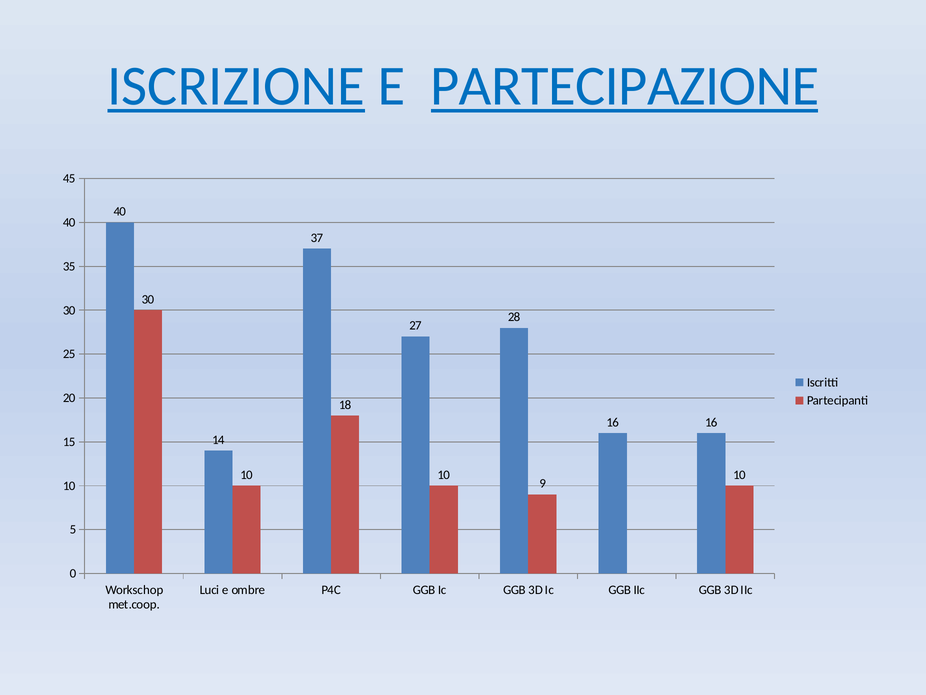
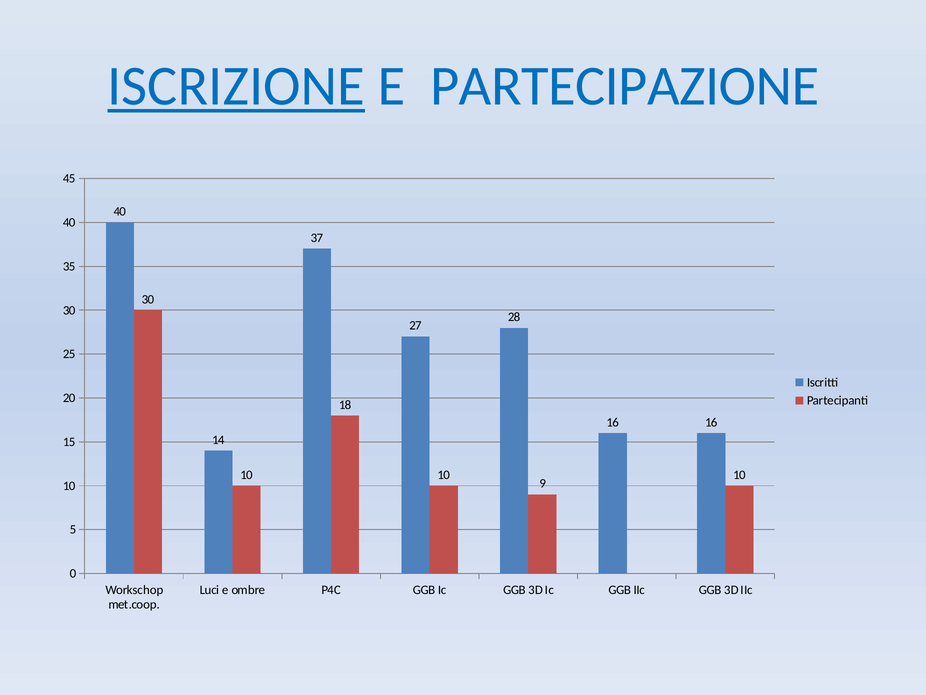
PARTECIPAZIONE underline: present -> none
